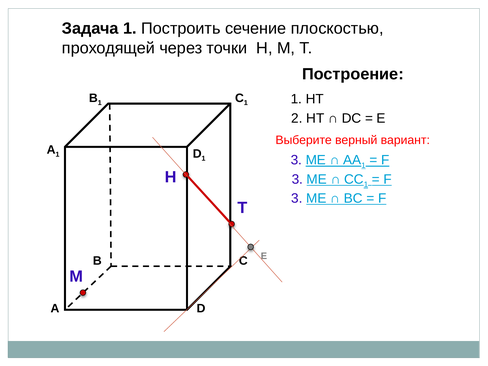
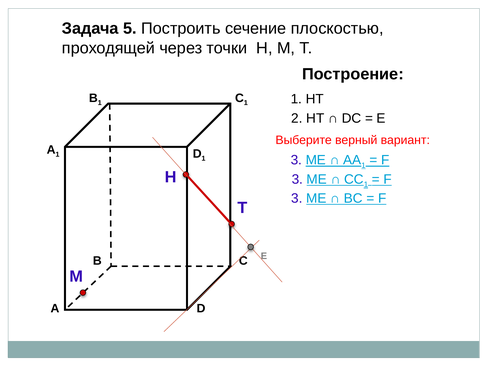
Задача 1: 1 -> 5
